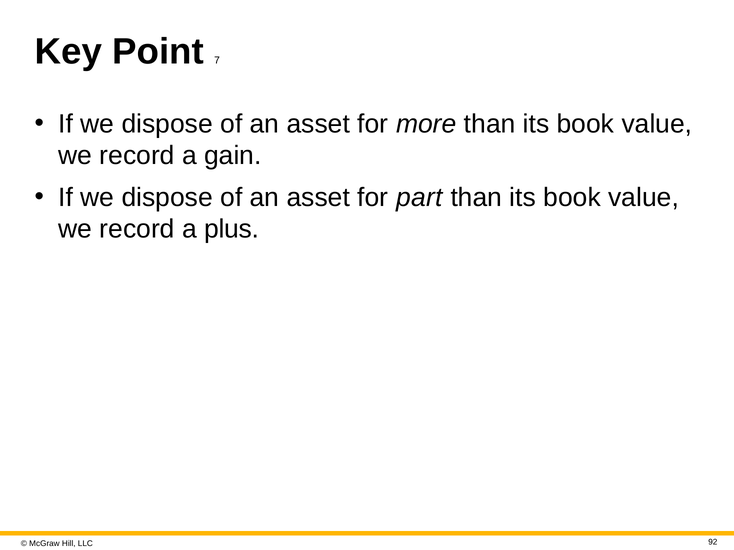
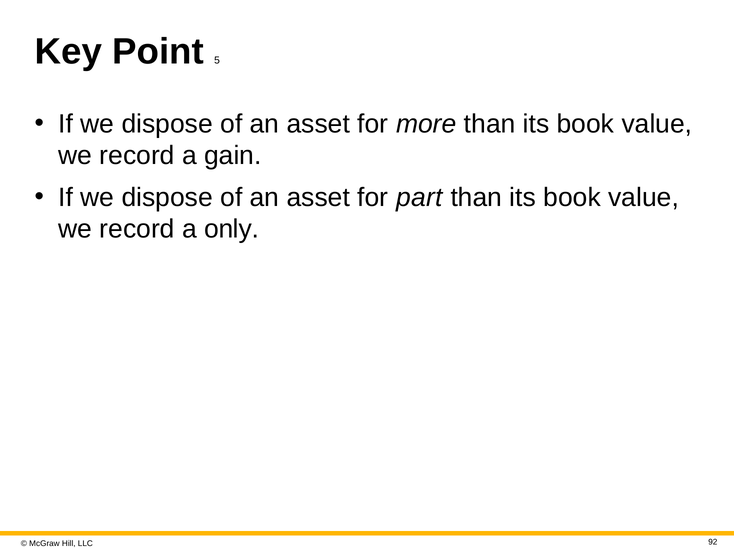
7: 7 -> 5
plus: plus -> only
